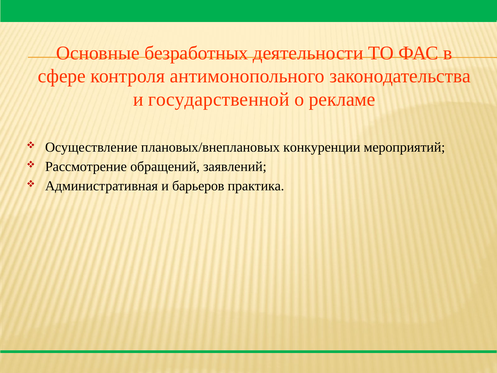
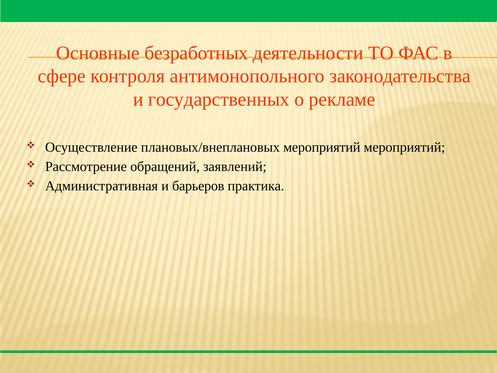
государственной: государственной -> государственных
плановых/внеплановых конкуренции: конкуренции -> мероприятий
